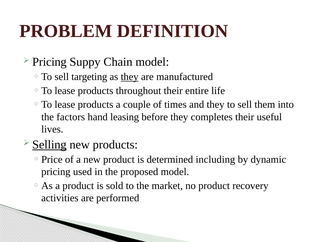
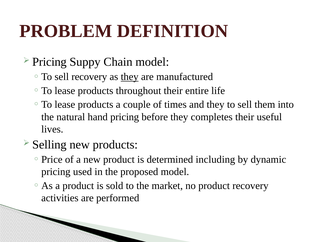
sell targeting: targeting -> recovery
factors: factors -> natural
hand leasing: leasing -> pricing
Selling underline: present -> none
